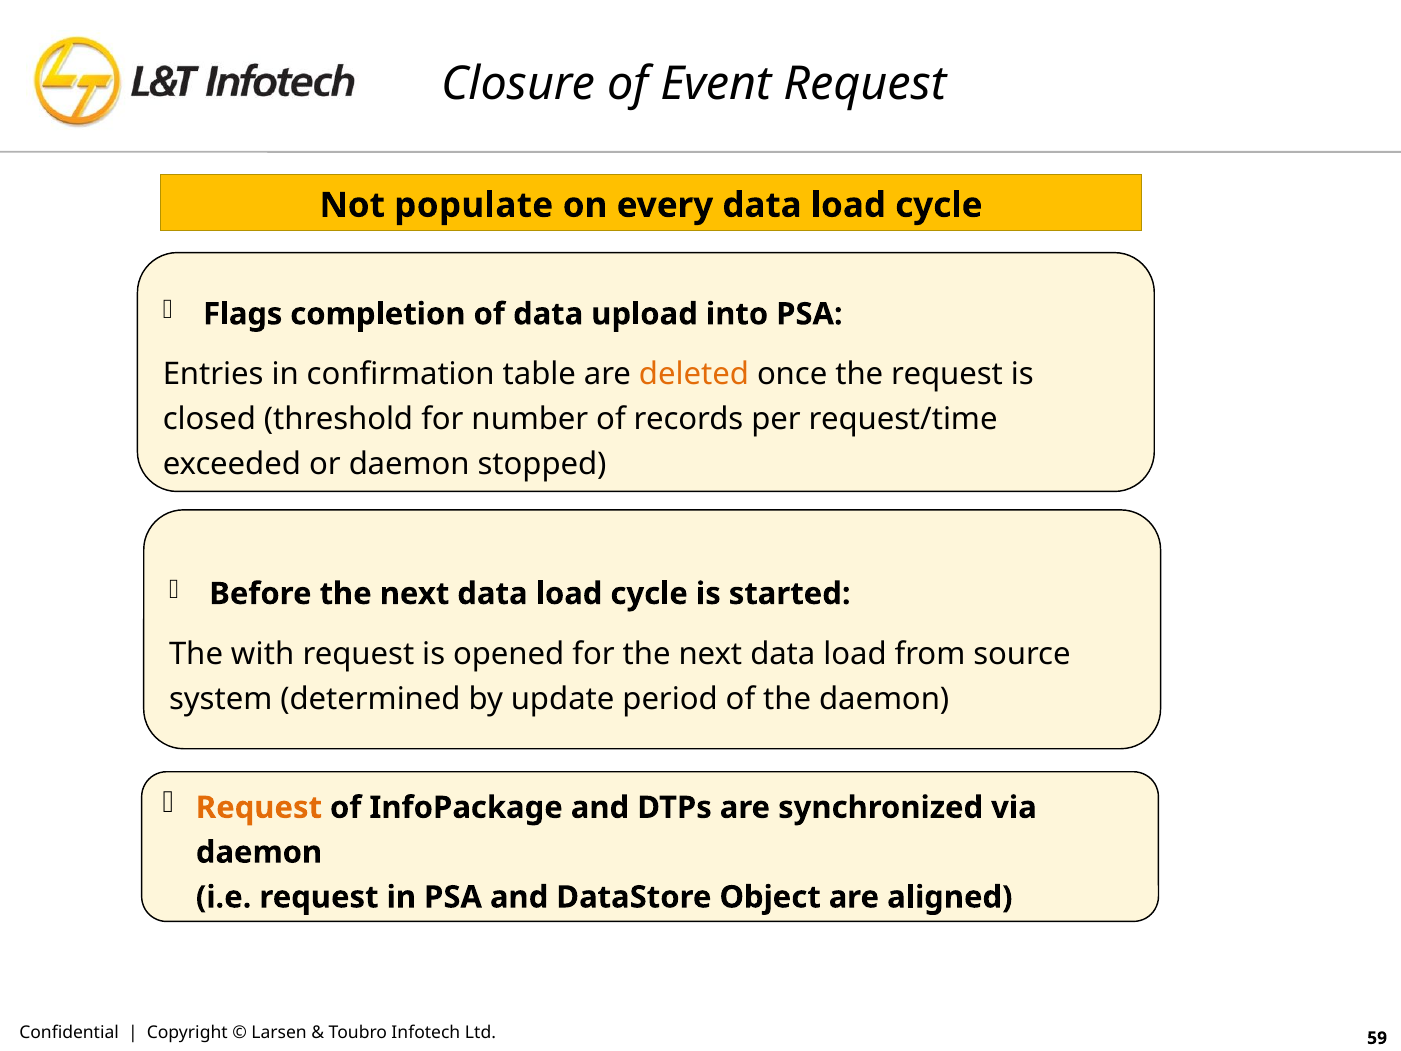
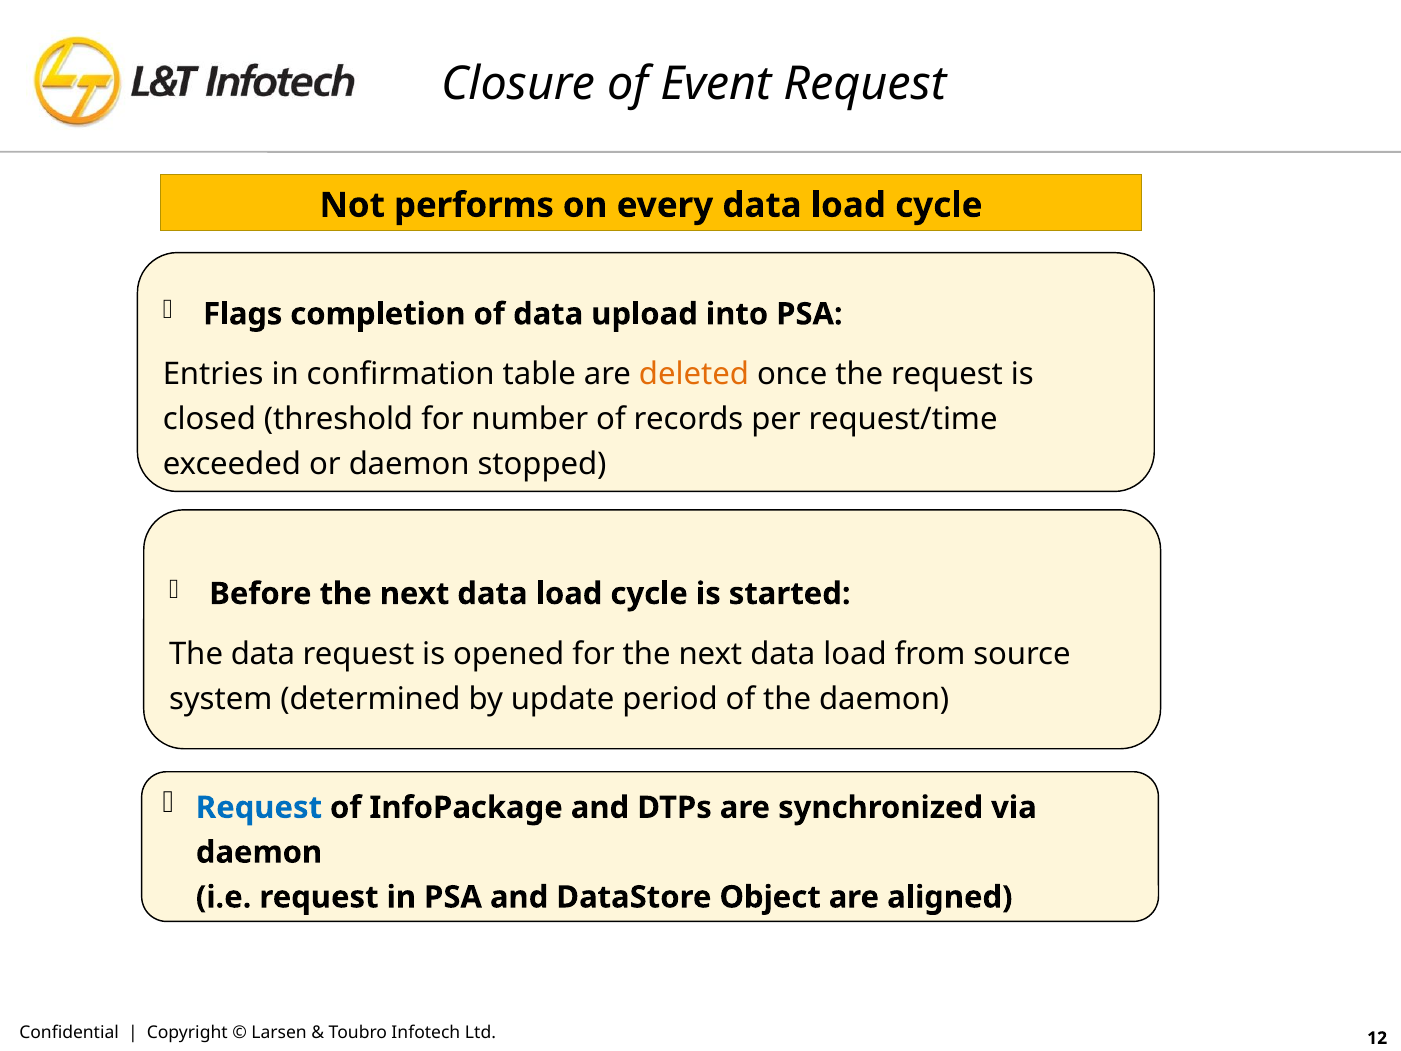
populate: populate -> performs
The with: with -> data
Request at (259, 807) colour: orange -> blue
59: 59 -> 12
